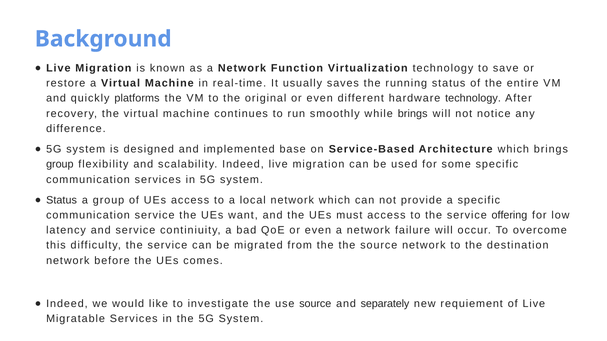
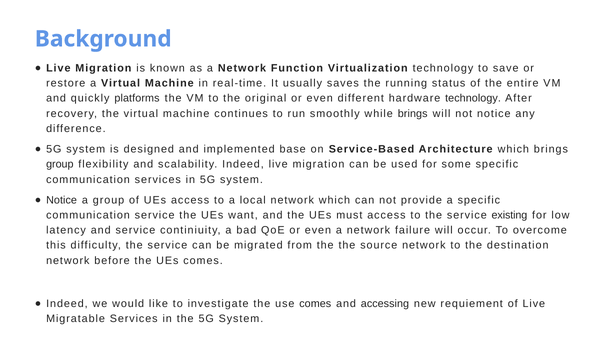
Status at (62, 200): Status -> Notice
offering: offering -> existing
use source: source -> comes
separately: separately -> accessing
